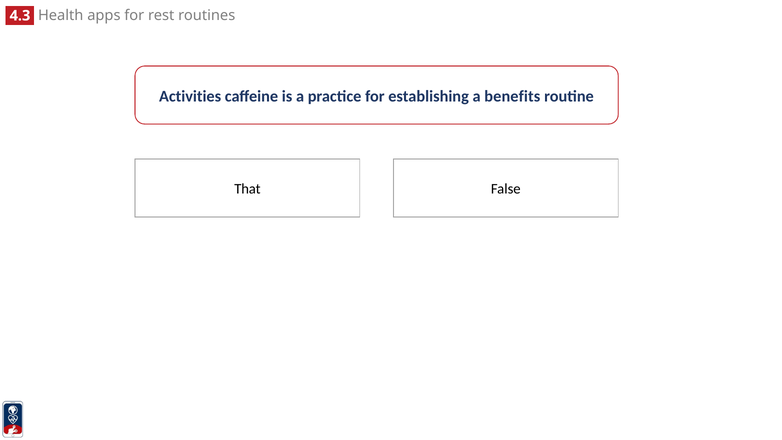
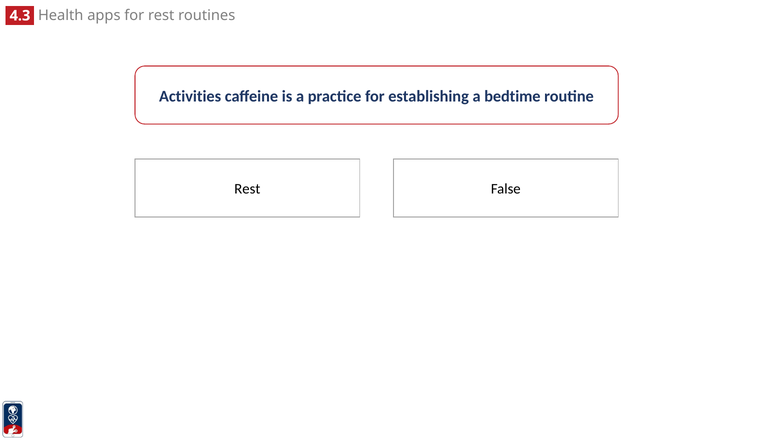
benefits: benefits -> bedtime
That at (247, 189): That -> Rest
